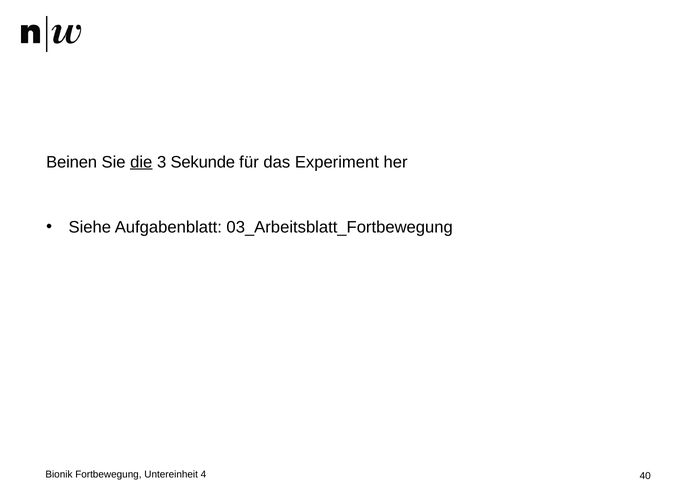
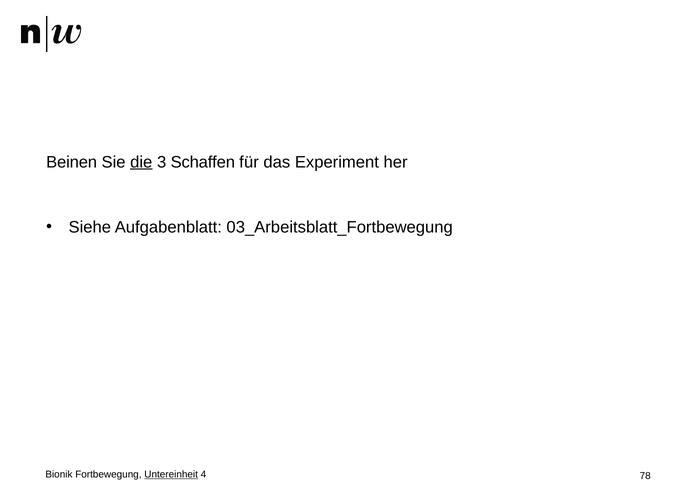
Sekunde: Sekunde -> Schaffen
Untereinheit underline: none -> present
40: 40 -> 78
